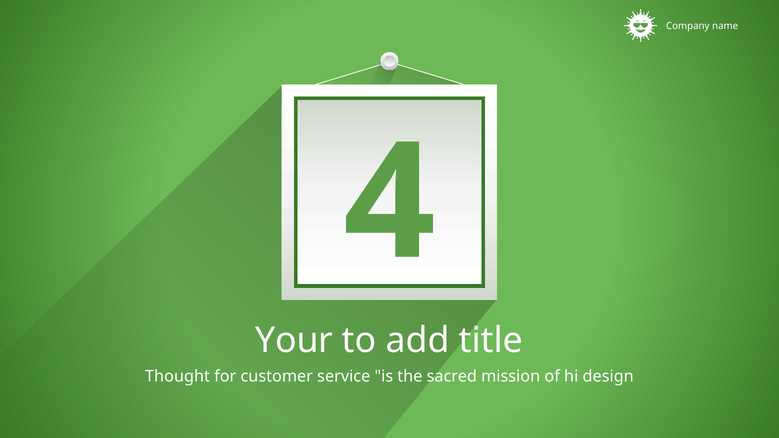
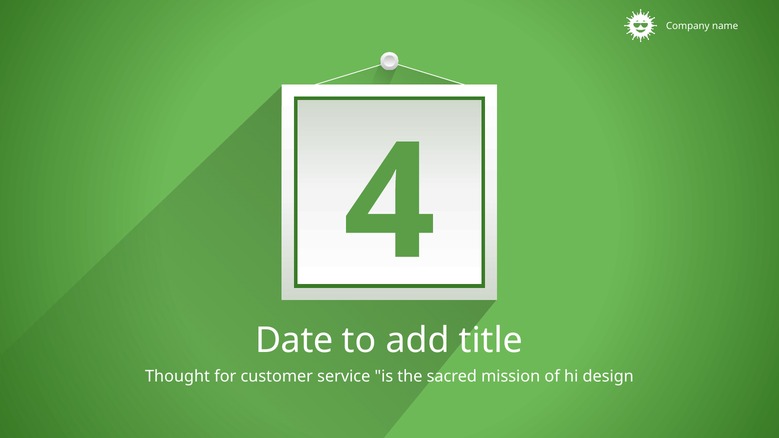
Your: Your -> Date
